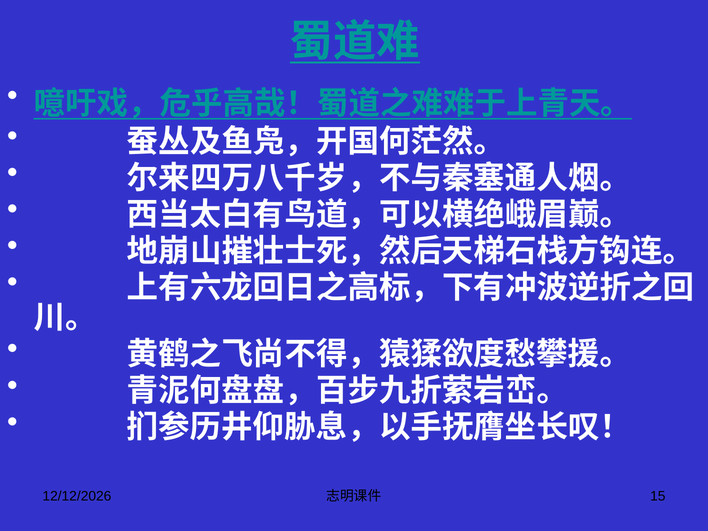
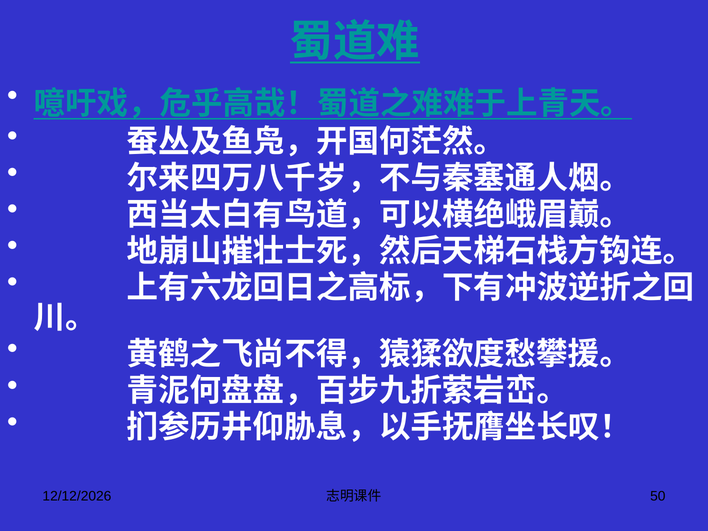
15: 15 -> 50
